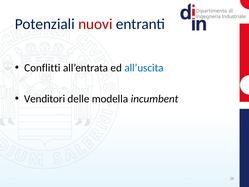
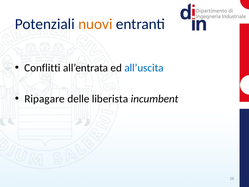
nuovi colour: red -> orange
Venditori: Venditori -> Ripagare
modella: modella -> liberista
